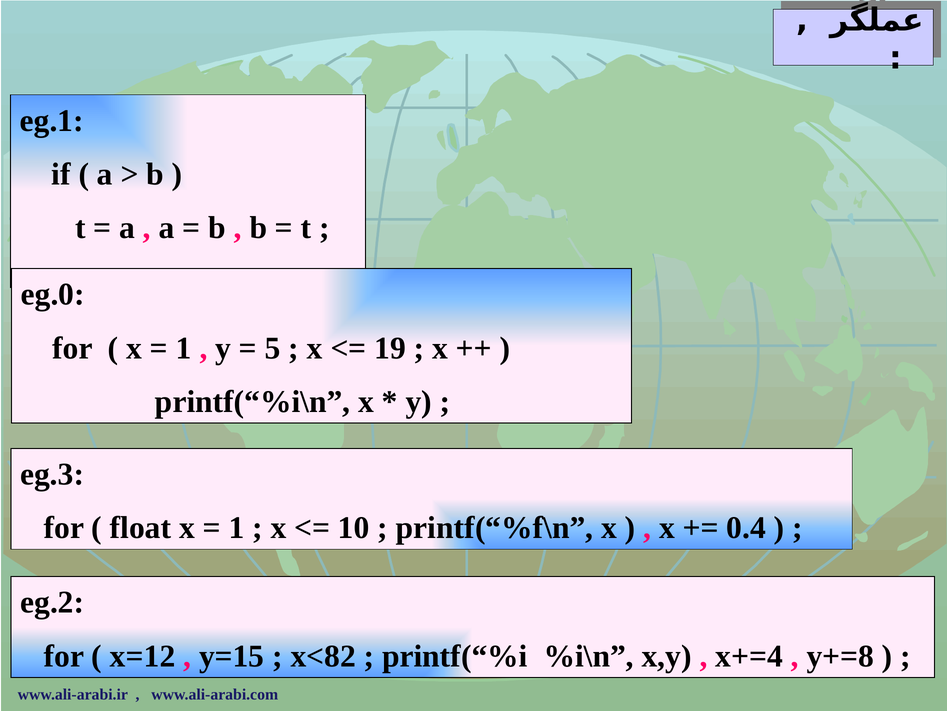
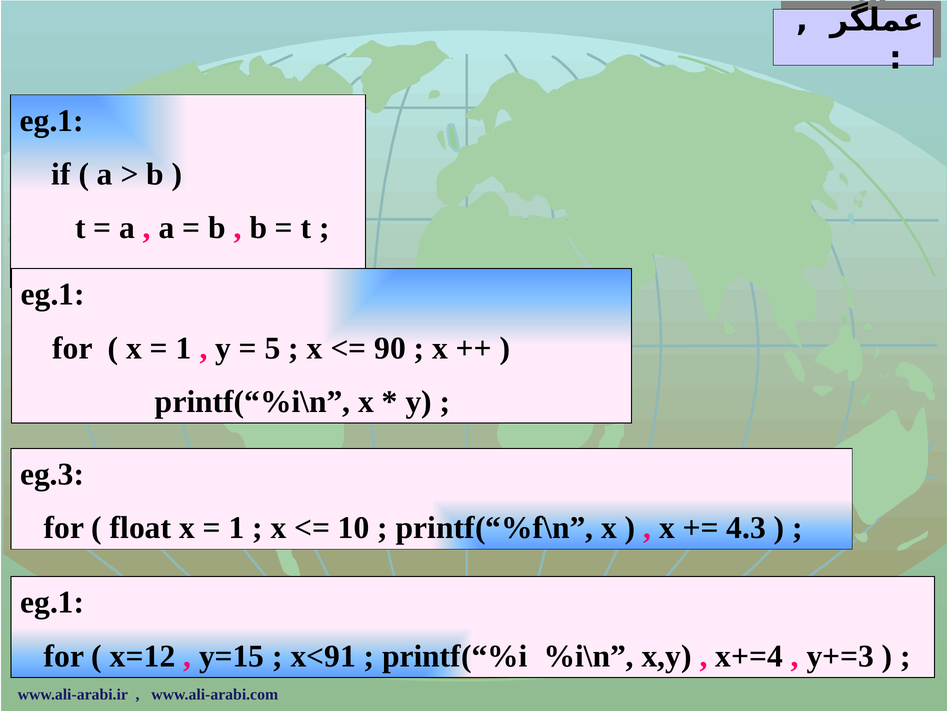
eg.0 at (53, 294): eg.0 -> eg.1
19: 19 -> 90
0.4: 0.4 -> 4.3
eg.2 at (52, 602): eg.2 -> eg.1
x<82: x<82 -> x<91
y+=8: y+=8 -> y+=3
